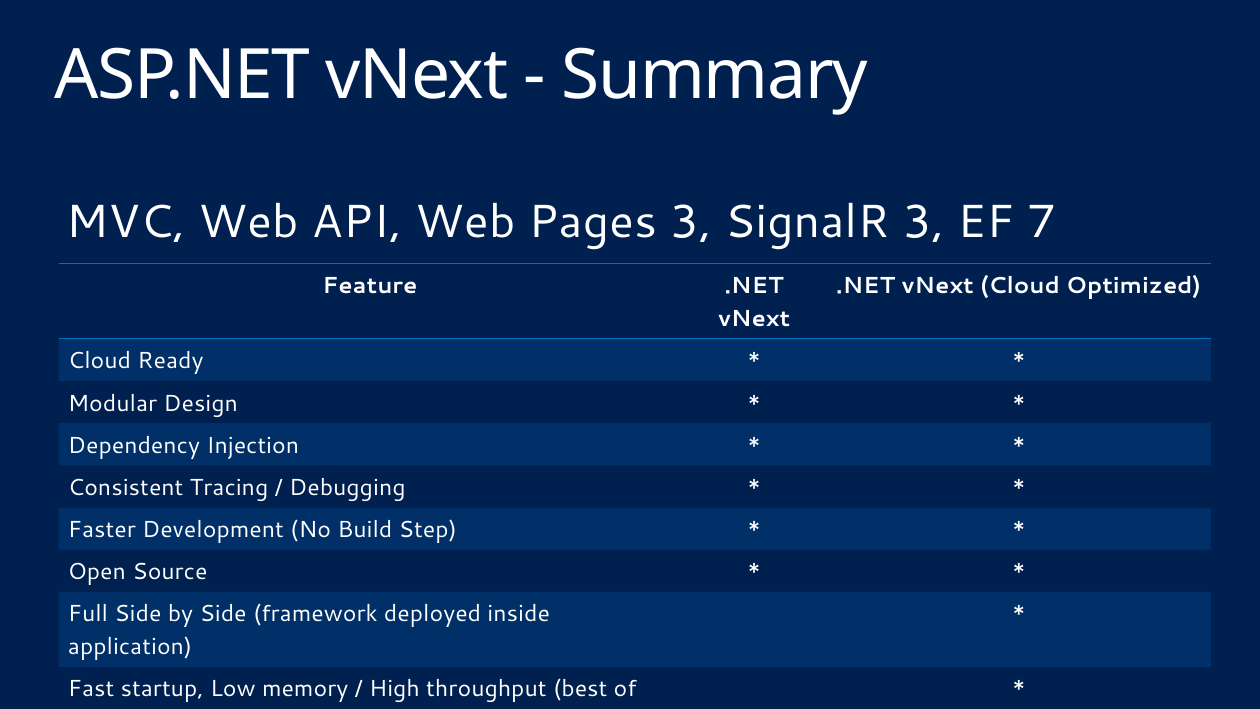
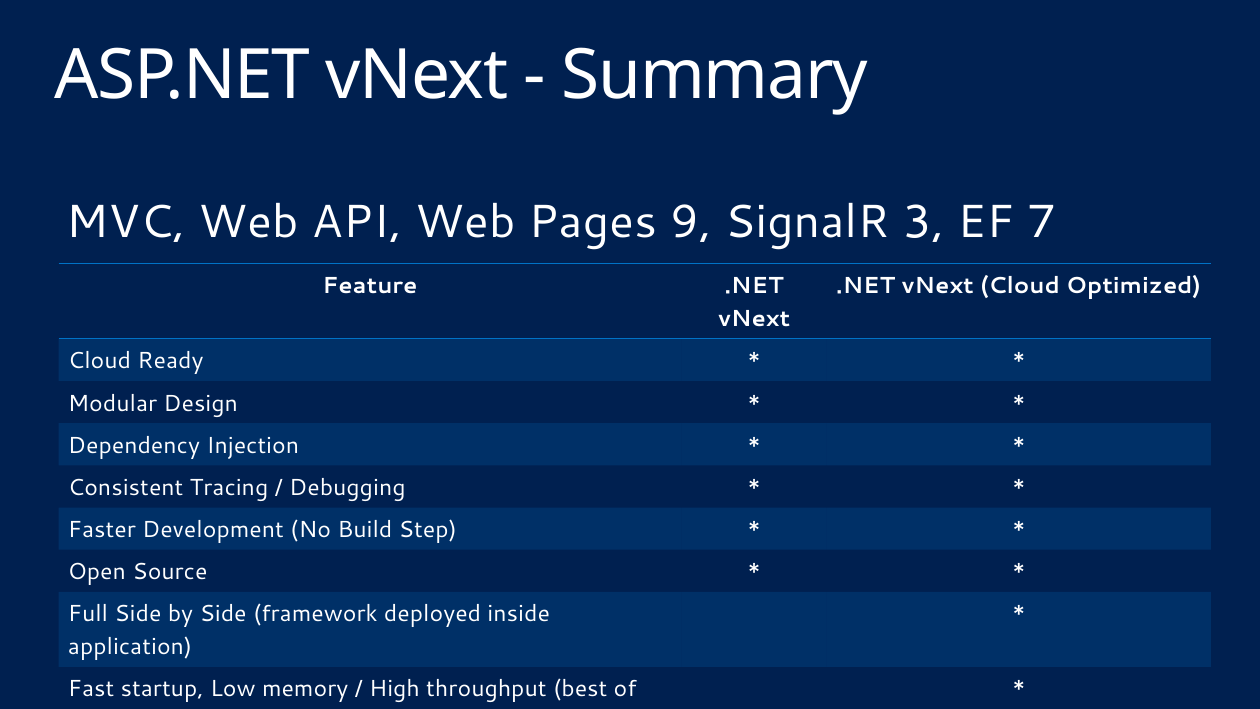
Pages 3: 3 -> 9
